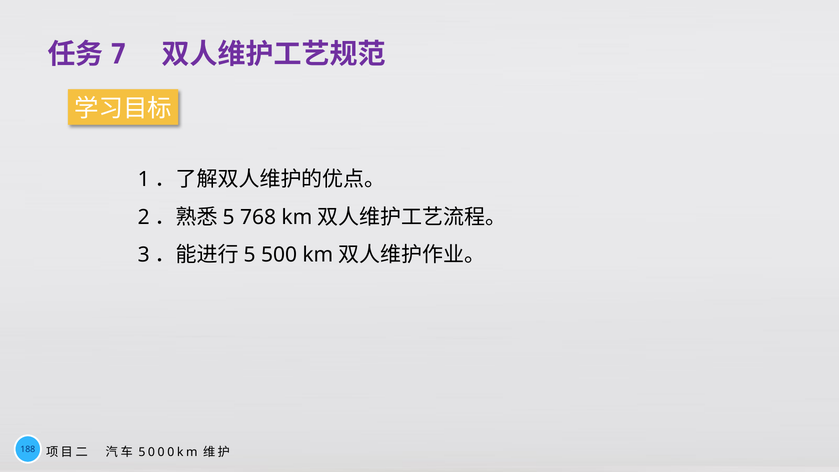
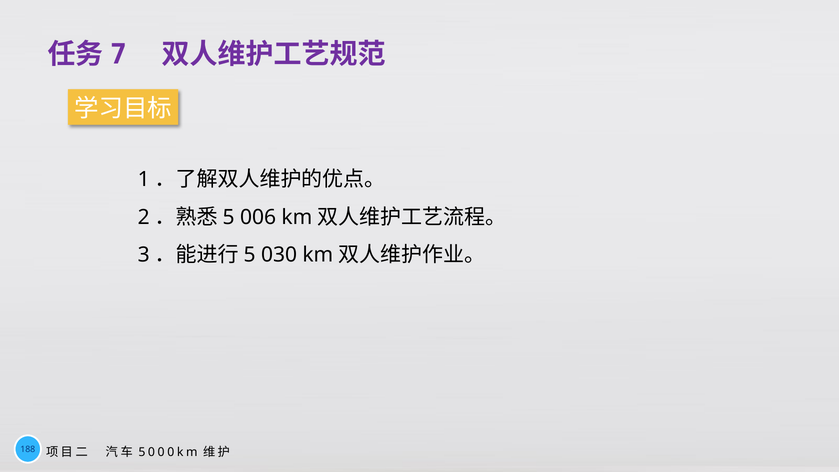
768: 768 -> 006
500: 500 -> 030
